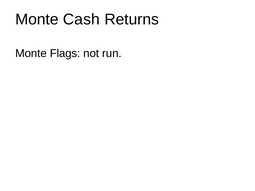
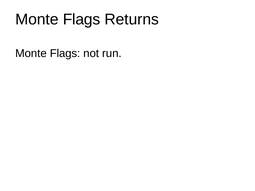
Cash at (81, 19): Cash -> Flags
